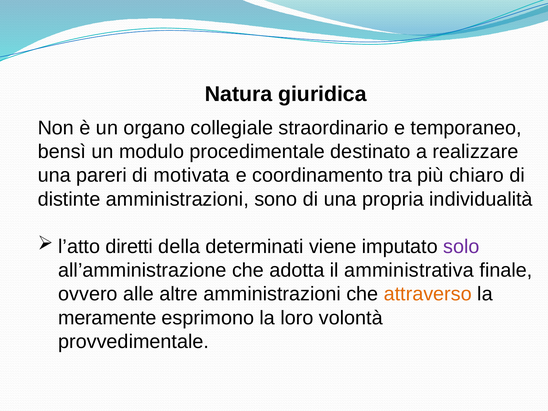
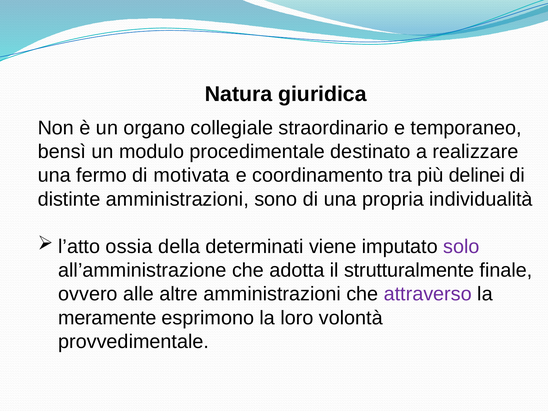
pareri: pareri -> fermo
chiaro: chiaro -> delinei
diretti: diretti -> ossia
amministrativa: amministrativa -> strutturalmente
attraverso colour: orange -> purple
